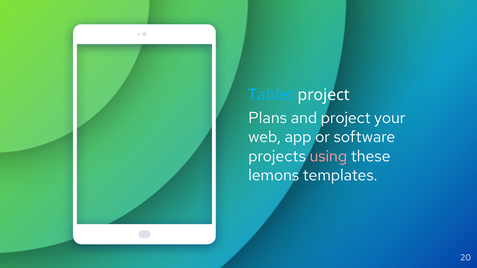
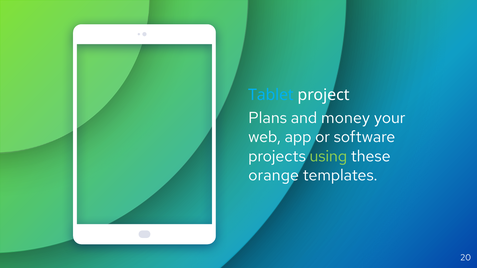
and project: project -> money
using colour: pink -> light green
lemons: lemons -> orange
